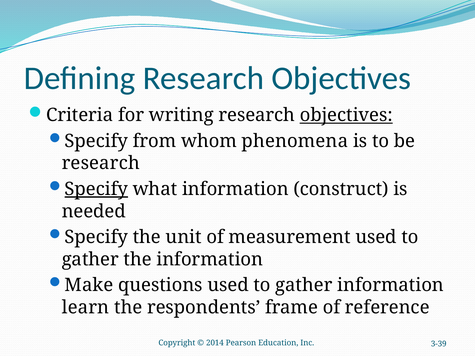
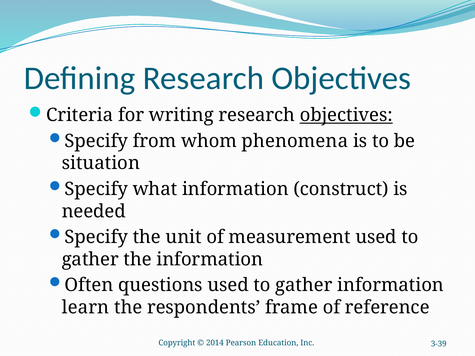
research at (101, 163): research -> situation
Specify at (96, 189) underline: present -> none
Make: Make -> Often
